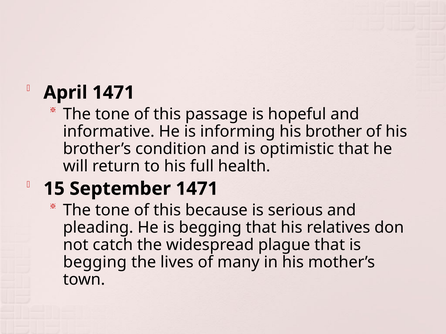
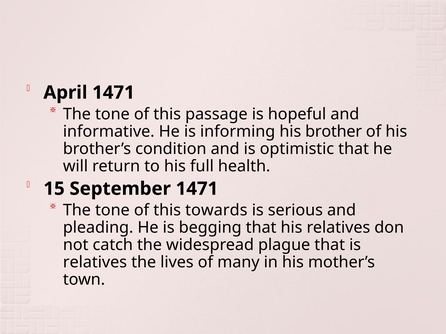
because: because -> towards
begging at (95, 263): begging -> relatives
